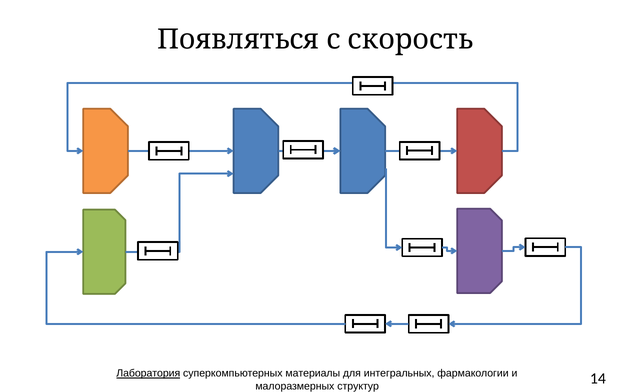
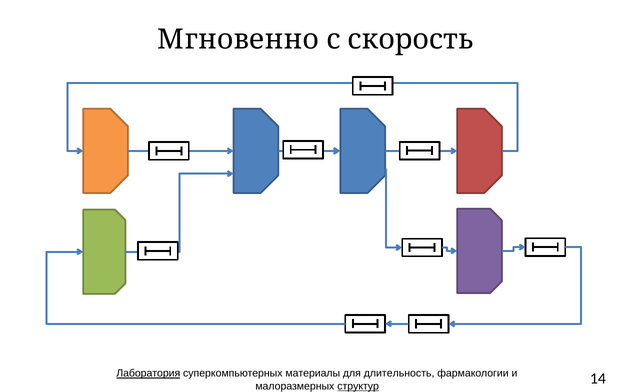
Появляться: Появляться -> Мгновенно
интегральных: интегральных -> длительность
структур underline: none -> present
